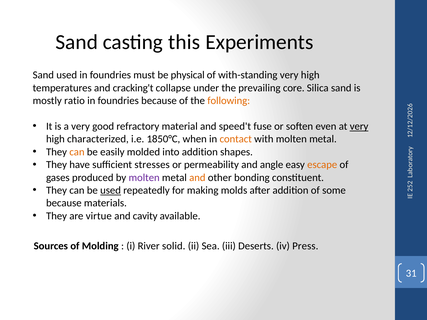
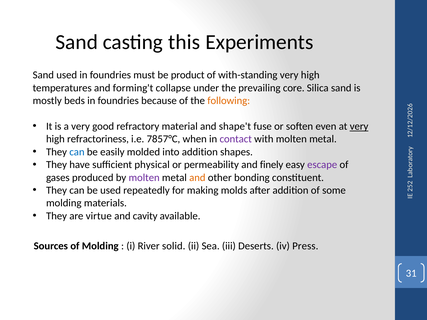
physical: physical -> product
cracking't: cracking't -> forming't
ratio: ratio -> beds
speed't: speed't -> shape't
characterized: characterized -> refractoriness
1850°C: 1850°C -> 7857°C
contact colour: orange -> purple
can at (77, 152) colour: orange -> blue
stresses: stresses -> physical
angle: angle -> finely
escape colour: orange -> purple
used at (111, 190) underline: present -> none
because at (64, 203): because -> molding
